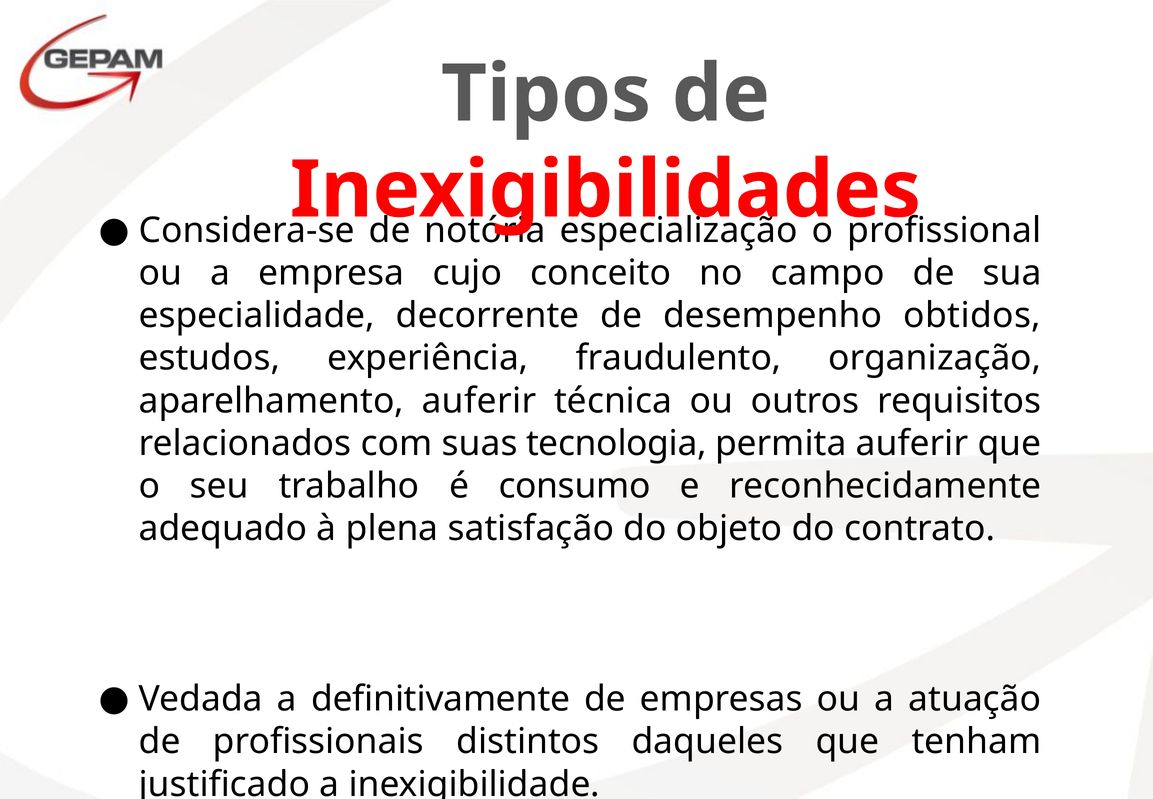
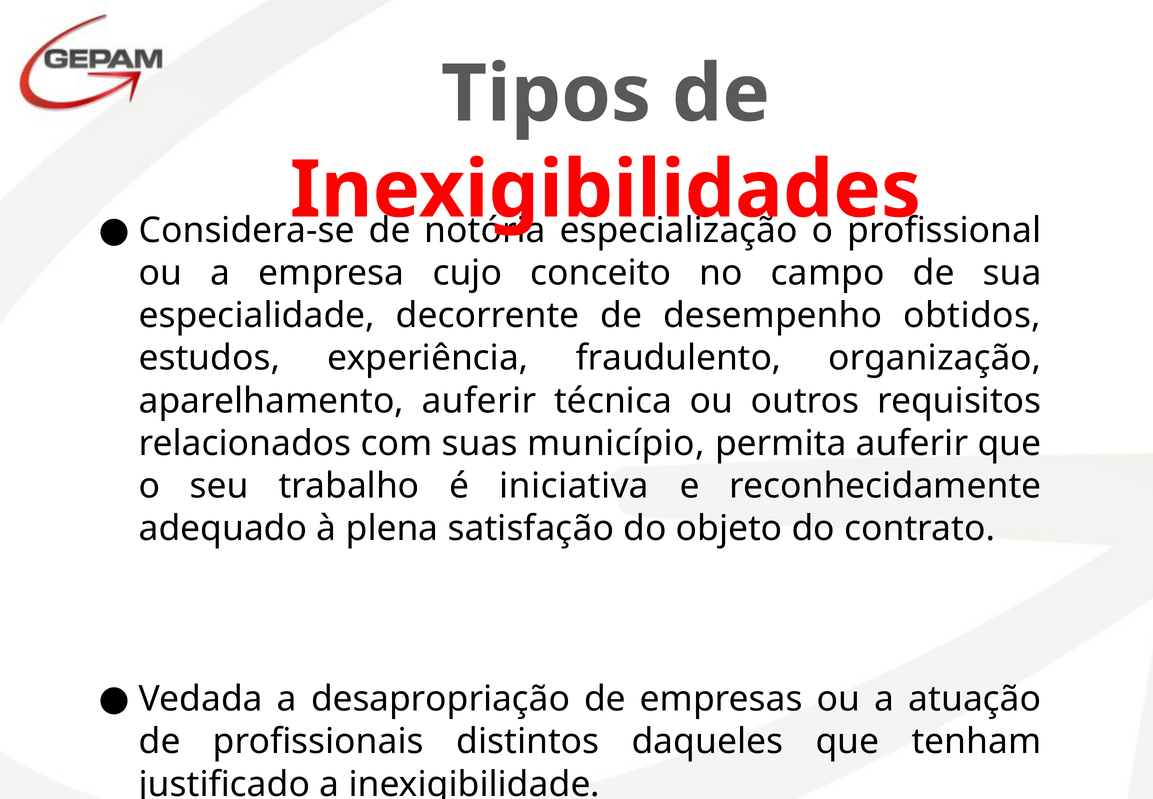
tecnologia: tecnologia -> município
consumo: consumo -> iniciativa
definitivamente: definitivamente -> desapropriação
